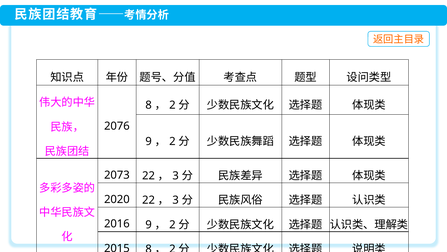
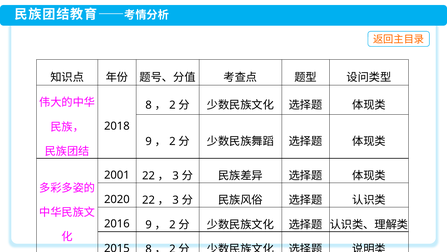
2076: 2076 -> 2018
2073: 2073 -> 2001
